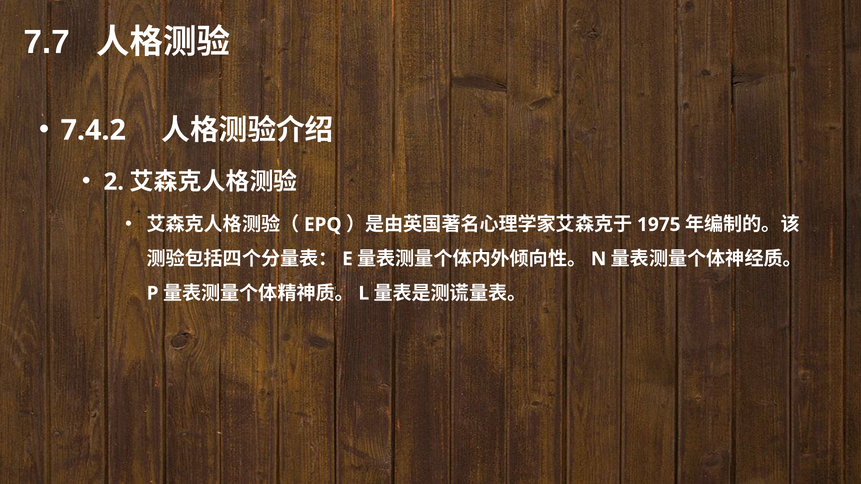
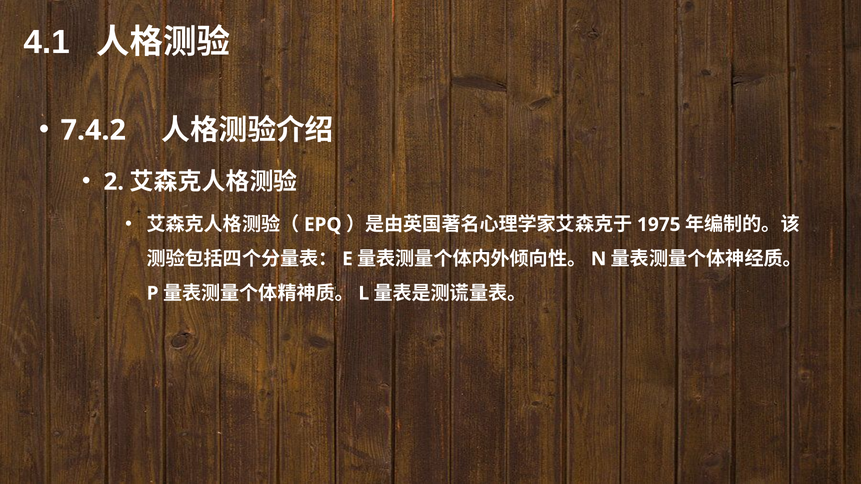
7.7: 7.7 -> 4.1
